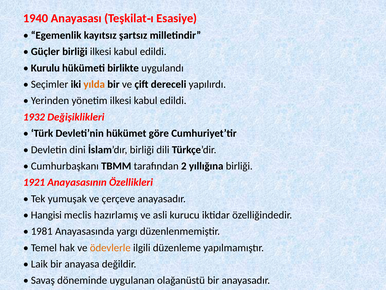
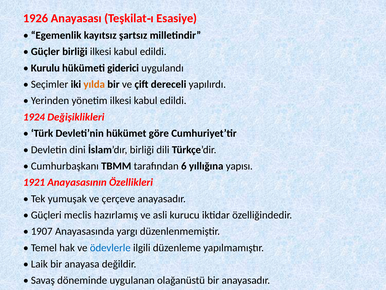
1940: 1940 -> 1926
birlikte: birlikte -> giderici
1932: 1932 -> 1924
2: 2 -> 6
yıllığına birliği: birliği -> yapısı
Hangisi: Hangisi -> Güçleri
1981: 1981 -> 1907
ödevlerle colour: orange -> blue
